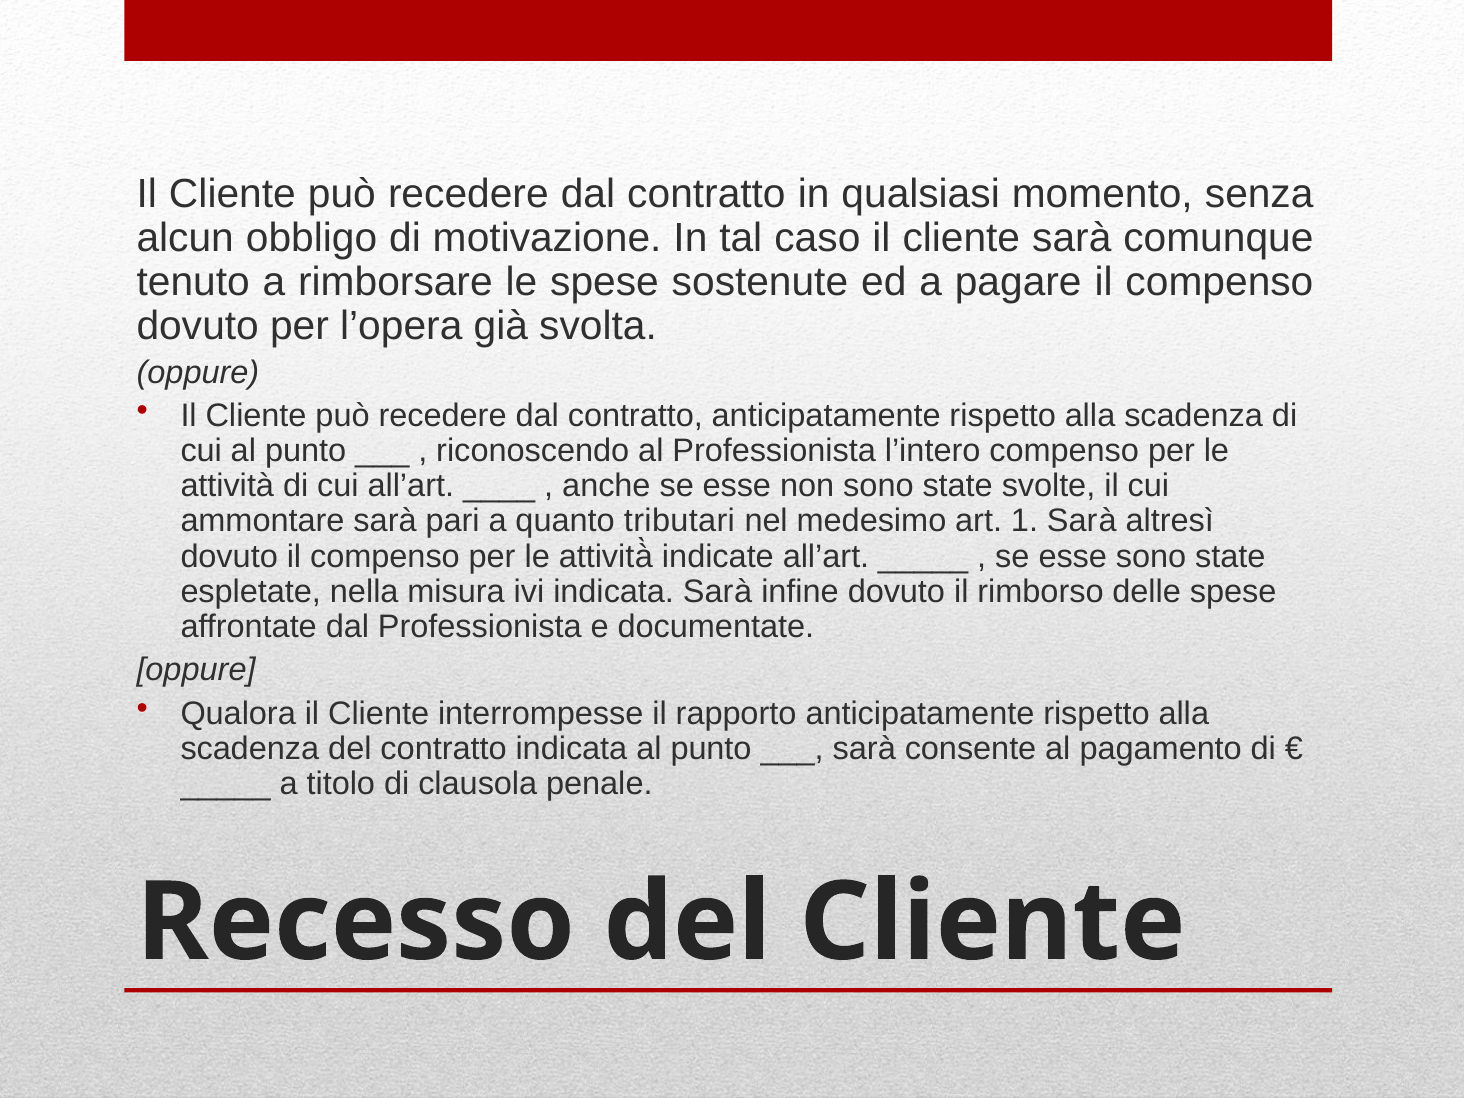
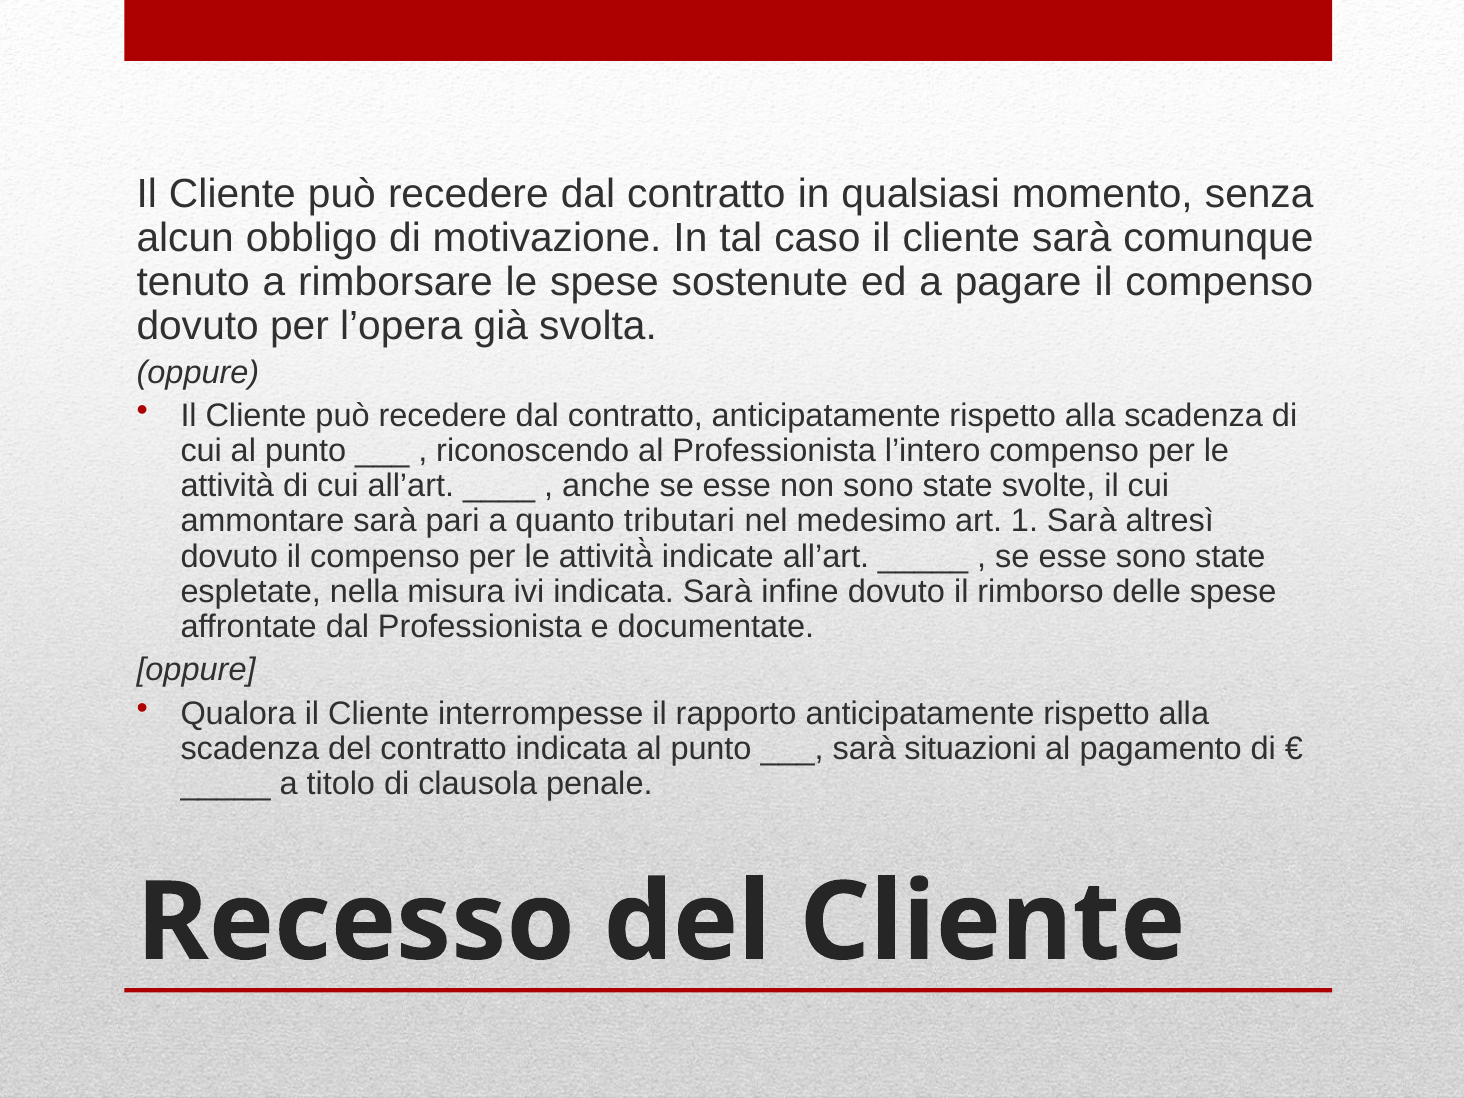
consente: consente -> situazioni
